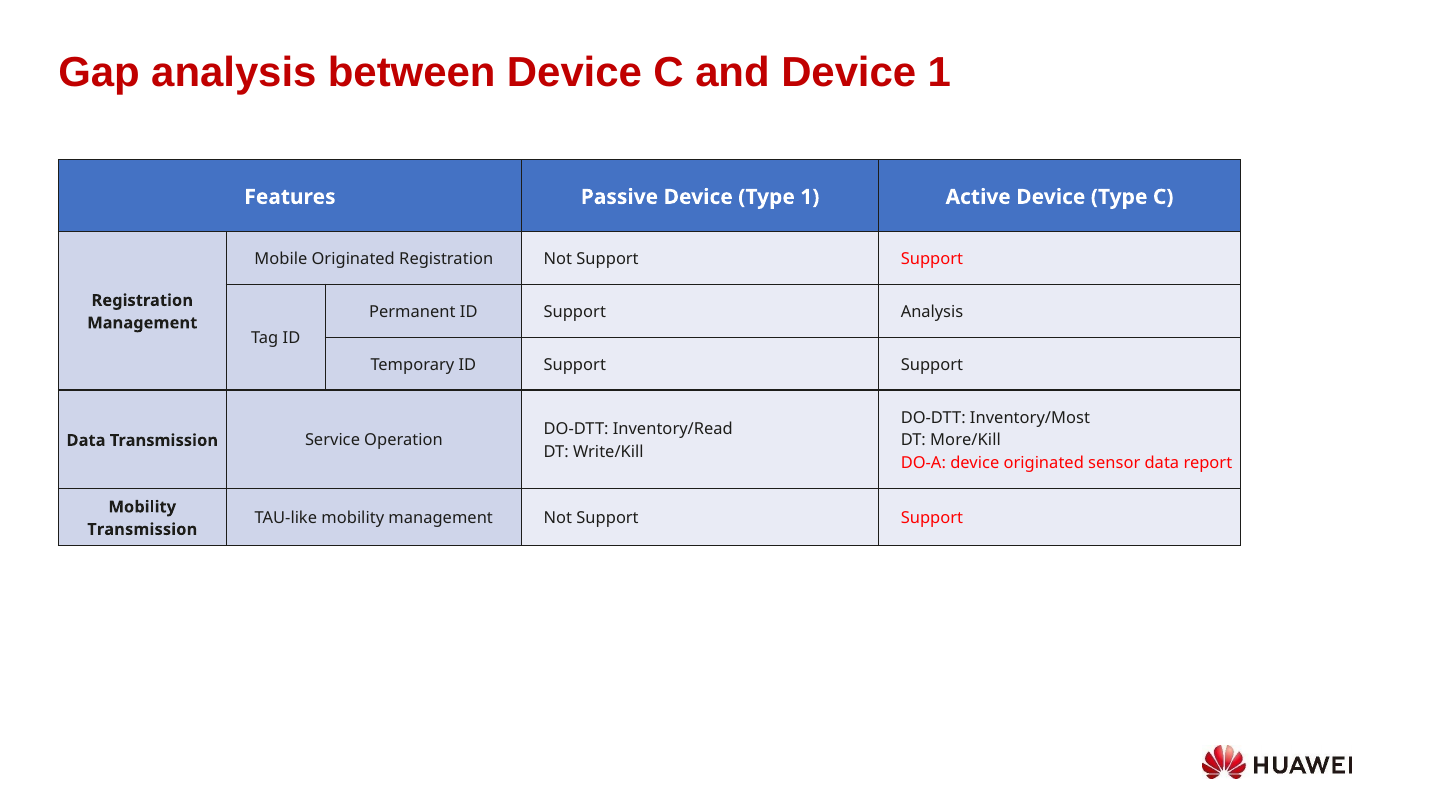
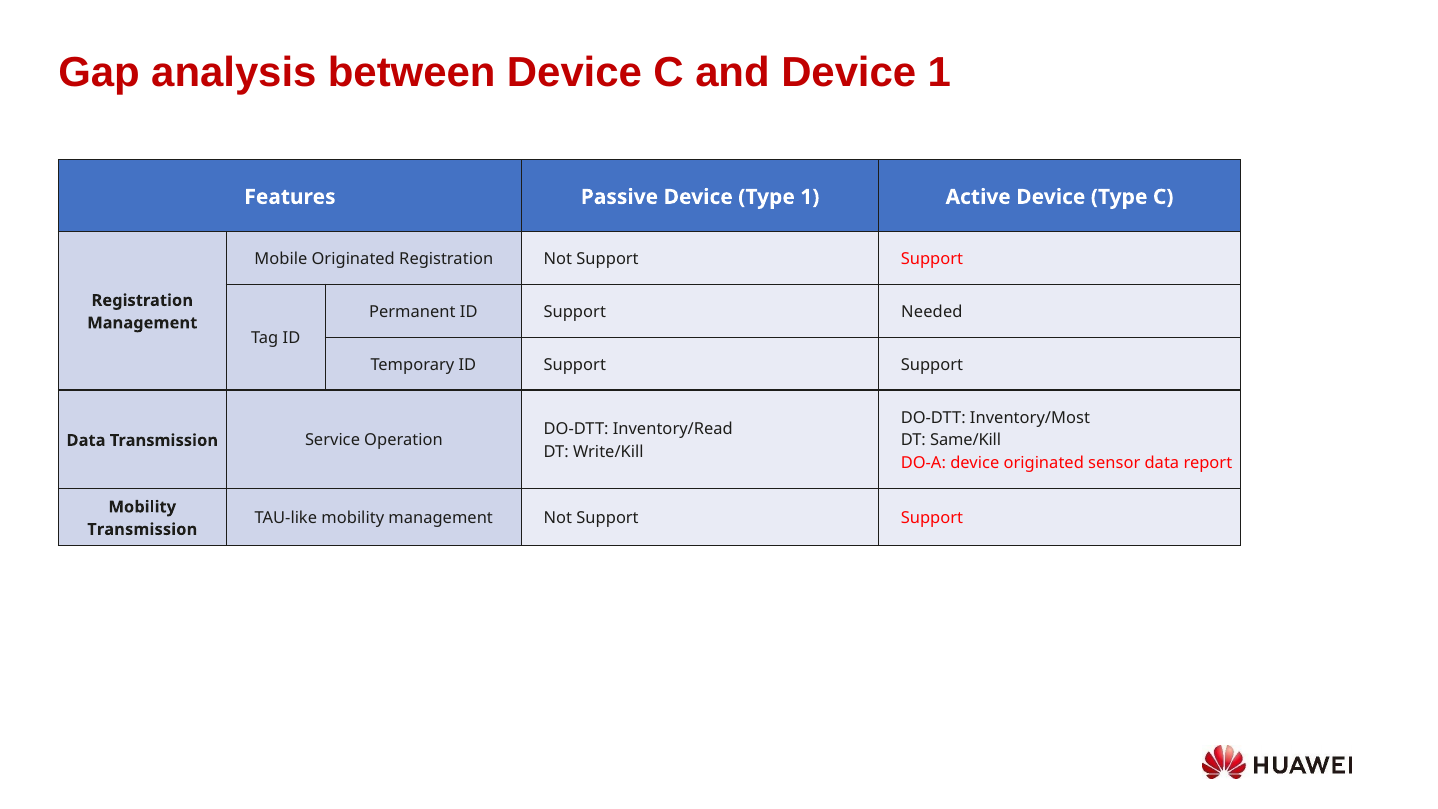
Support Analysis: Analysis -> Needed
More/Kill: More/Kill -> Same/Kill
